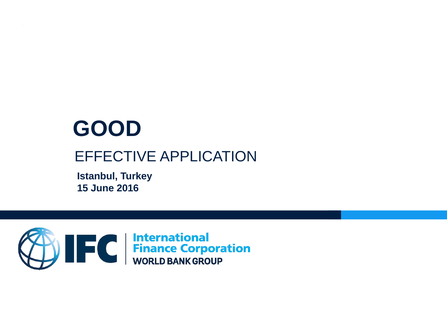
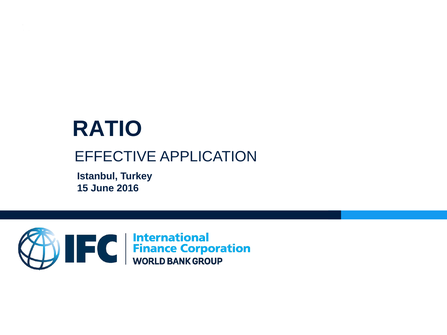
GOOD: GOOD -> RATIO
